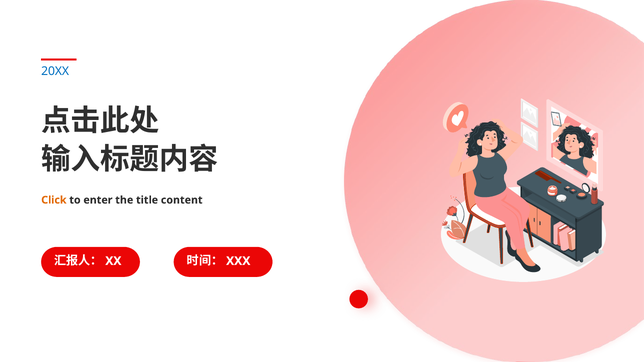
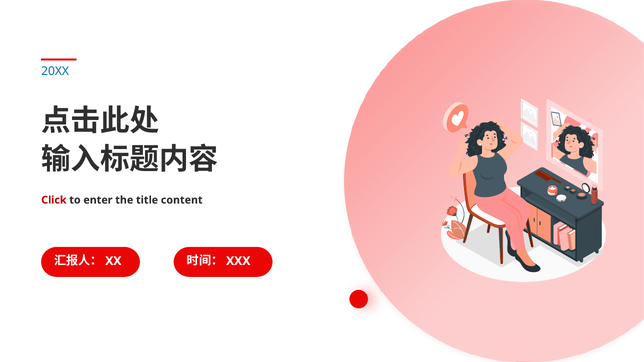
Click colour: orange -> red
